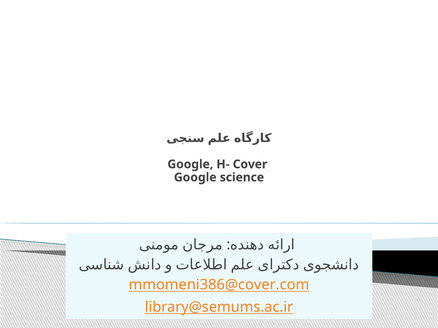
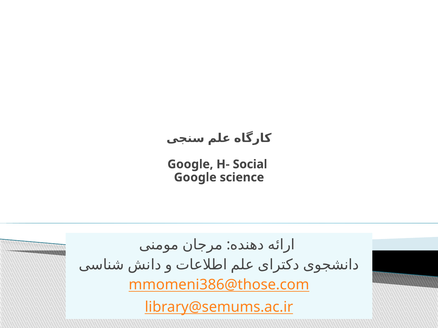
Cover: Cover -> Social
mmomeni386@cover.com: mmomeni386@cover.com -> mmomeni386@those.com
